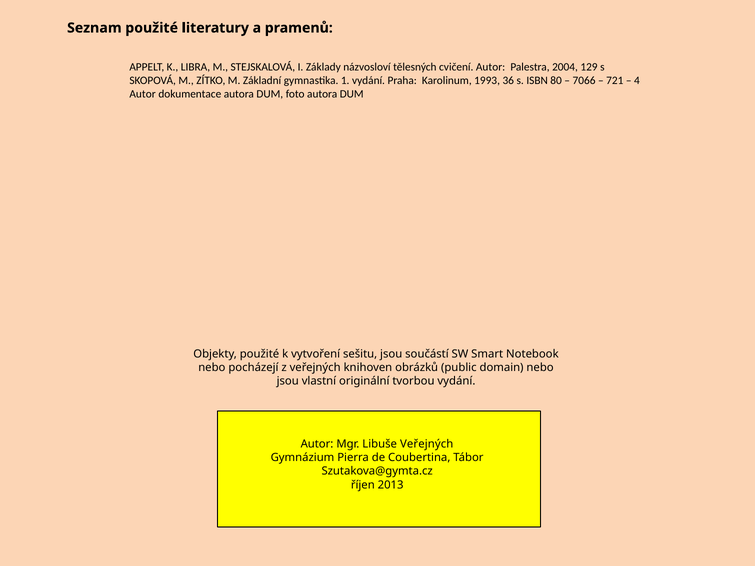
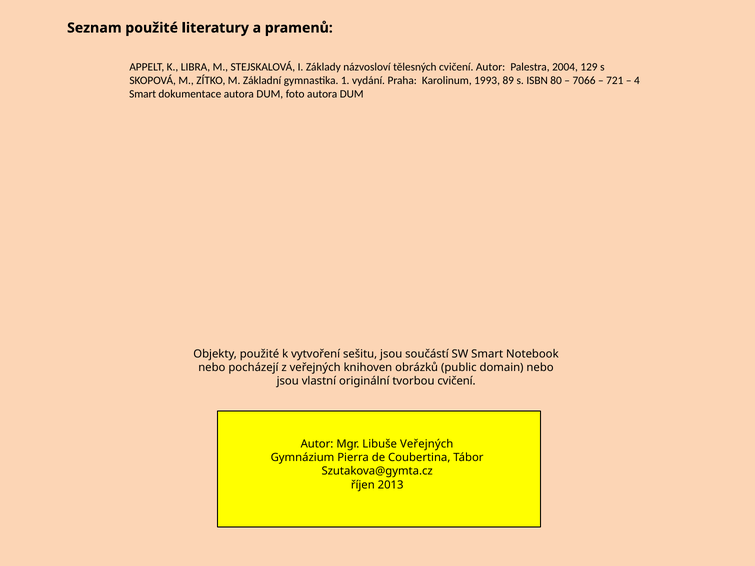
36: 36 -> 89
Autor at (143, 94): Autor -> Smart
tvorbou vydání: vydání -> cvičení
